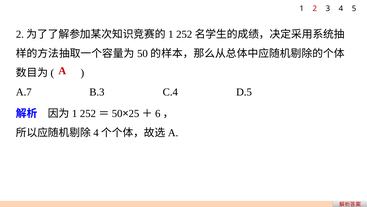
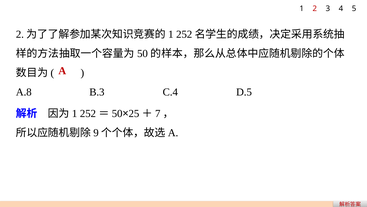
A.7: A.7 -> A.8
6: 6 -> 7
4 at (96, 132): 4 -> 9
